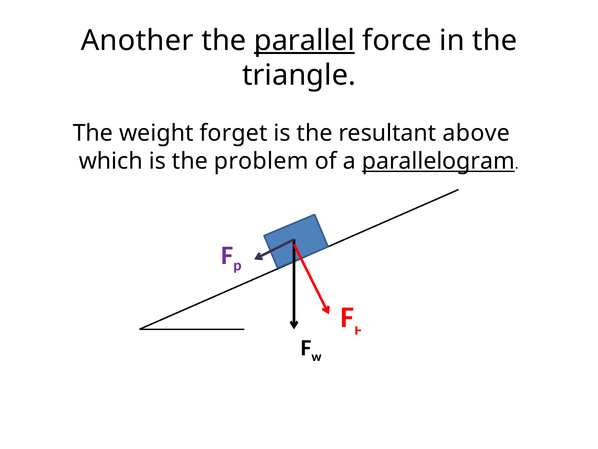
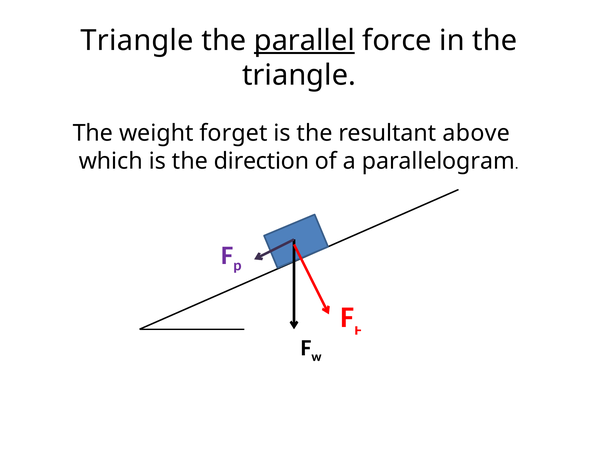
Another at (137, 40): Another -> Triangle
problem: problem -> direction
parallelogram underline: present -> none
